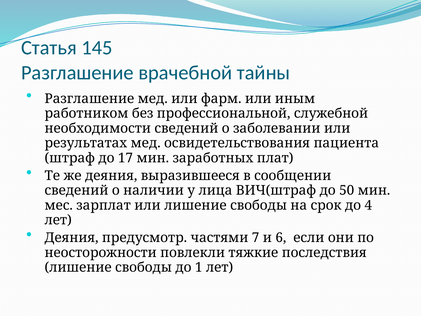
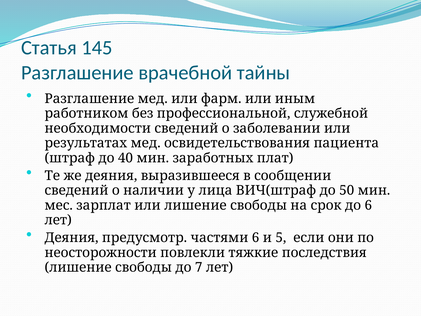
17: 17 -> 40
до 4: 4 -> 6
частями 7: 7 -> 6
6: 6 -> 5
1: 1 -> 7
